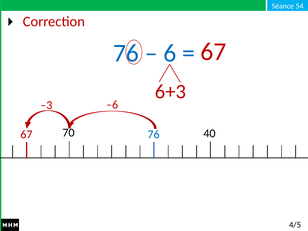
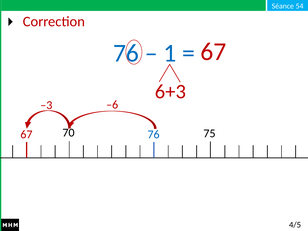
6: 6 -> 1
40: 40 -> 75
